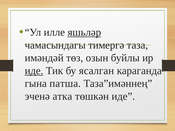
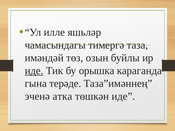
яшьләр underline: present -> none
ясалган: ясалган -> орышка
патша: патша -> терәде
